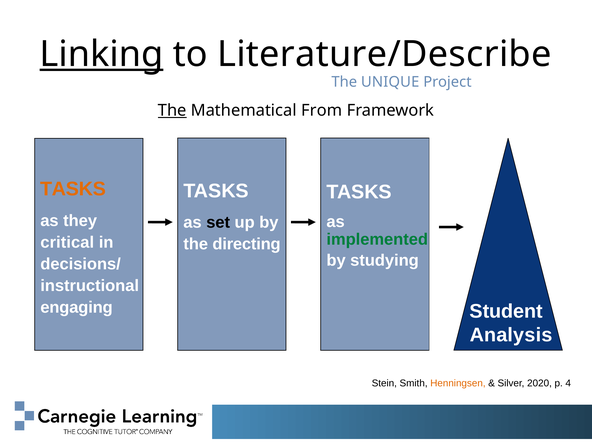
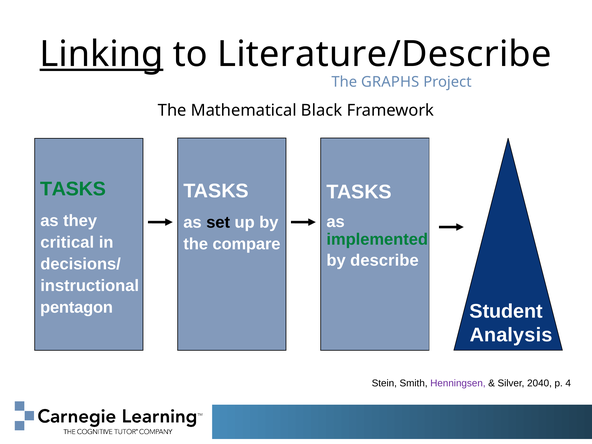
UNIQUE: UNIQUE -> GRAPHS
The at (172, 110) underline: present -> none
From: From -> Black
TASKS at (73, 189) colour: orange -> green
directing: directing -> compare
studying: studying -> describe
engaging: engaging -> pentagon
Henningsen colour: orange -> purple
2020: 2020 -> 2040
